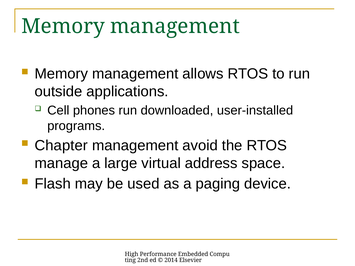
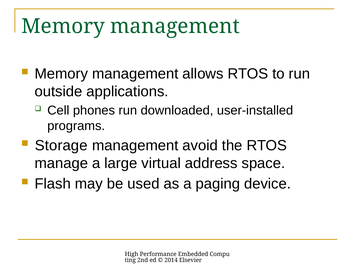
Chapter: Chapter -> Storage
